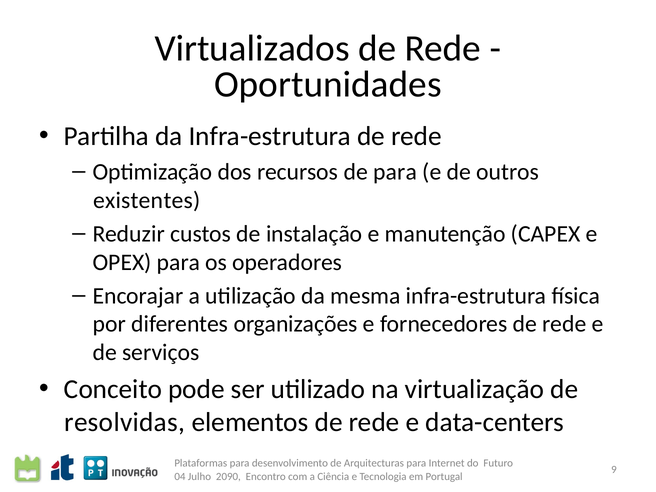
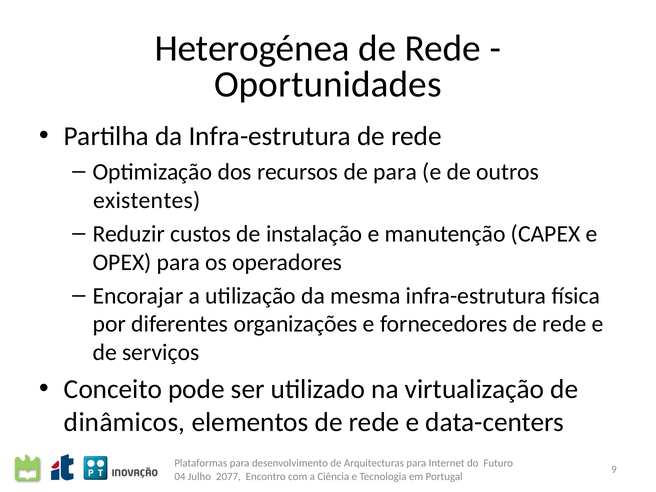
Virtualizados: Virtualizados -> Heterogénea
resolvidas: resolvidas -> dinâmicos
2090: 2090 -> 2077
